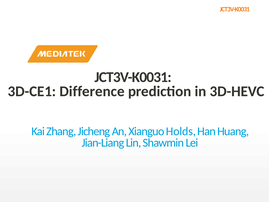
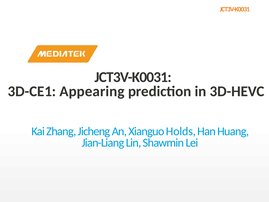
Difference: Difference -> Appearing
